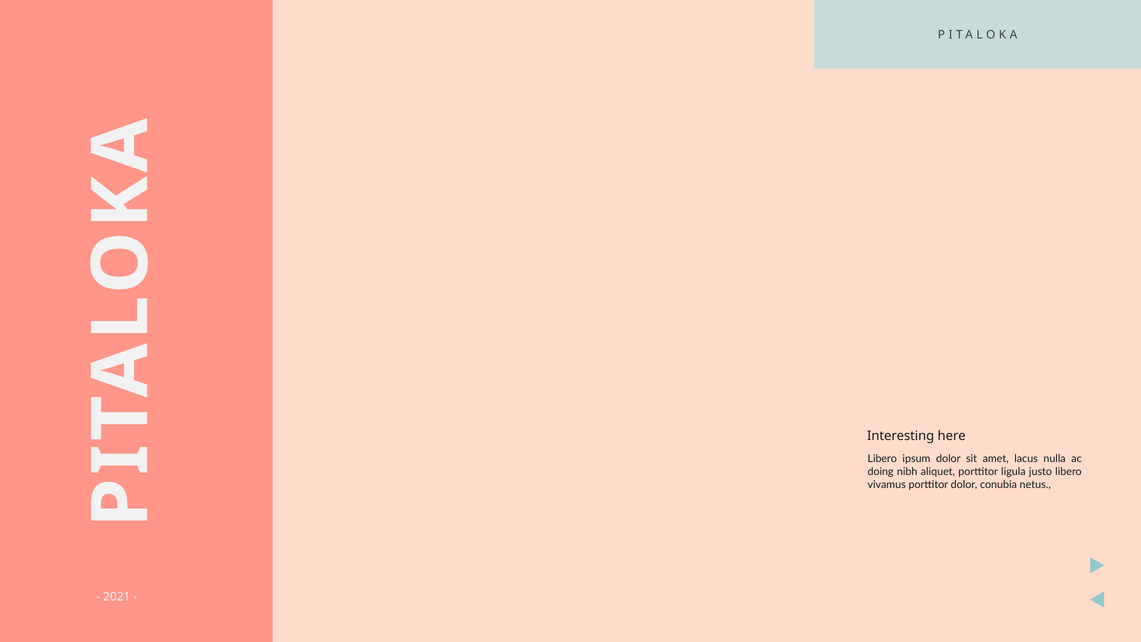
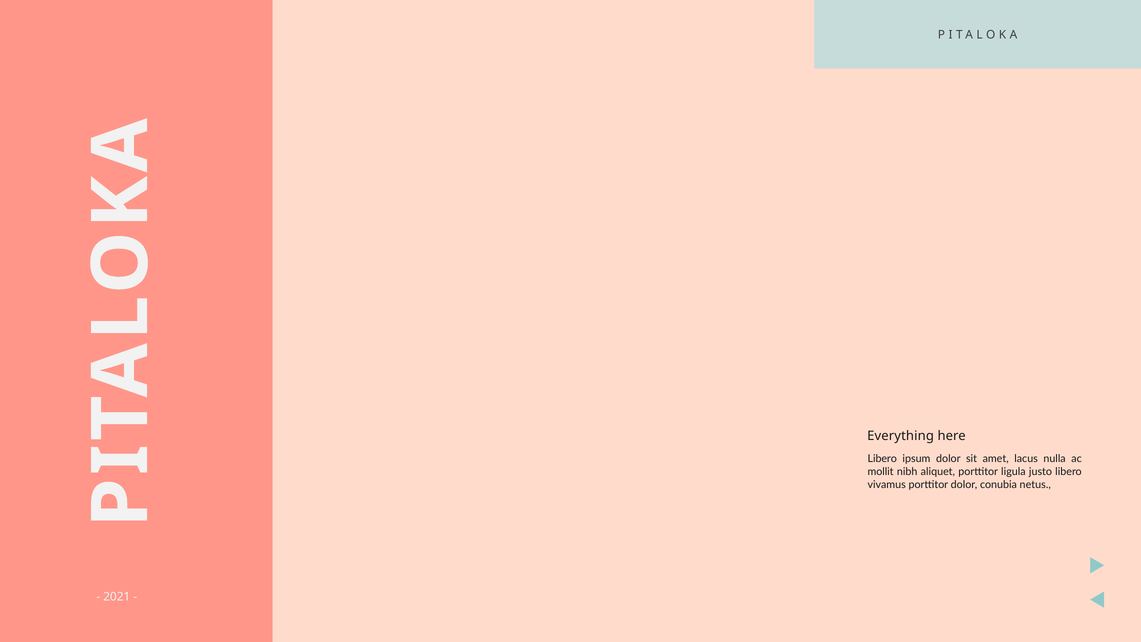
Interesting: Interesting -> Everything
doing: doing -> mollit
